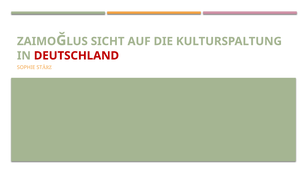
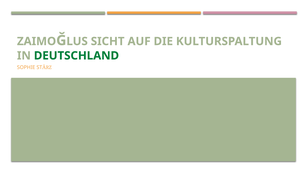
DEUTSCHLAND colour: red -> green
